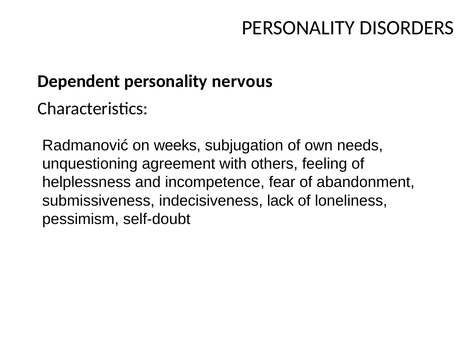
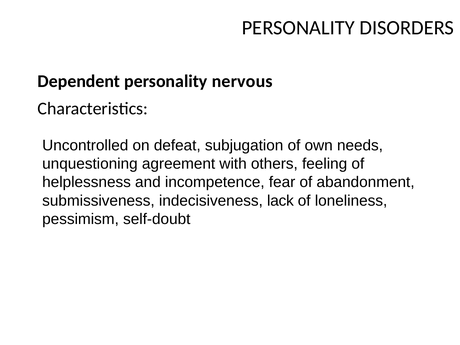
Radmanović: Radmanović -> Uncontrolled
weeks: weeks -> defeat
